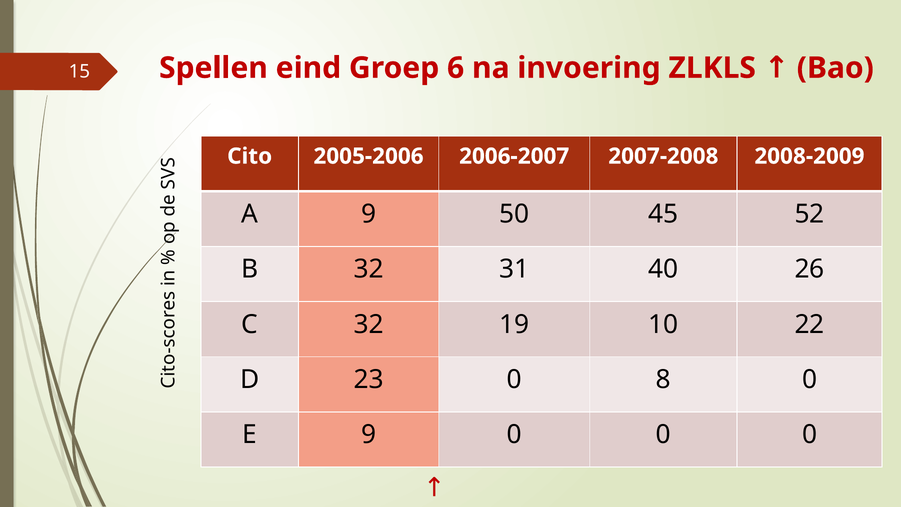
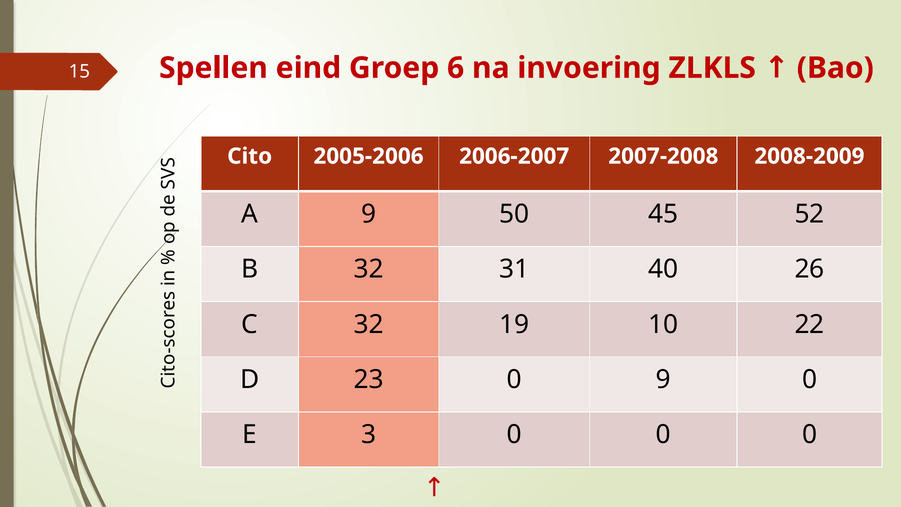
0 8: 8 -> 9
E 9: 9 -> 3
